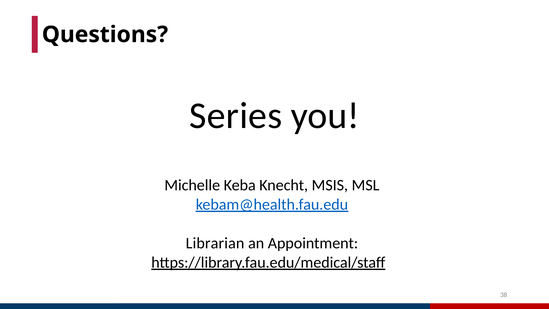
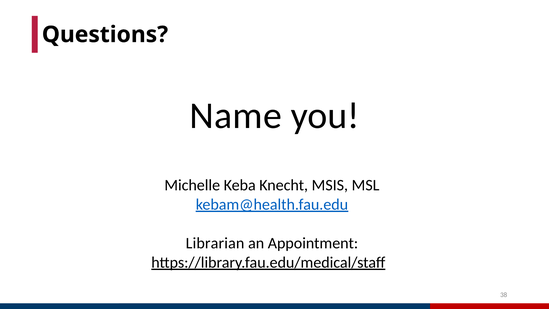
Series: Series -> Name
